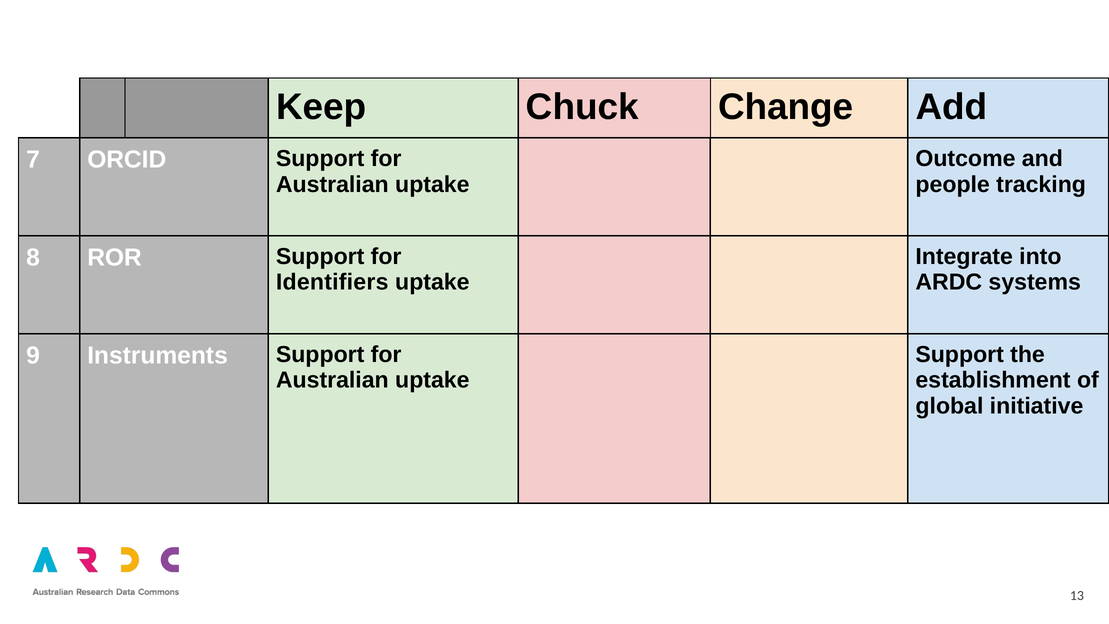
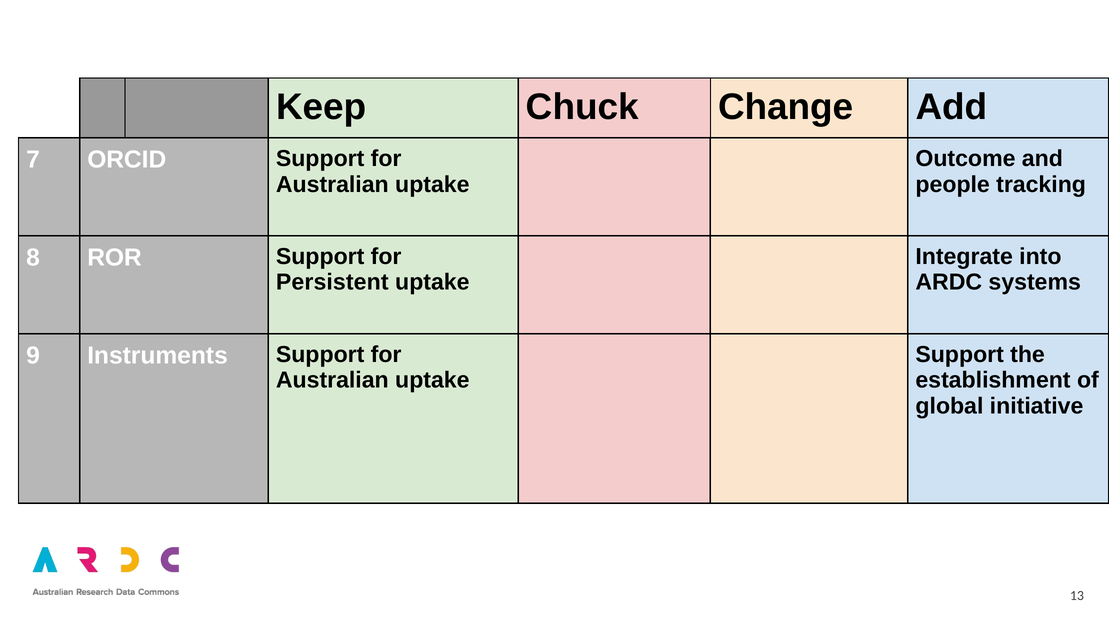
Identifiers: Identifiers -> Persistent
